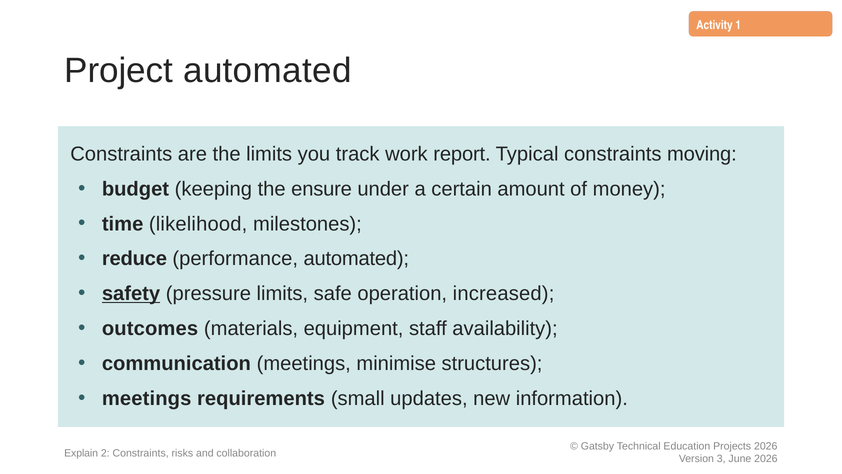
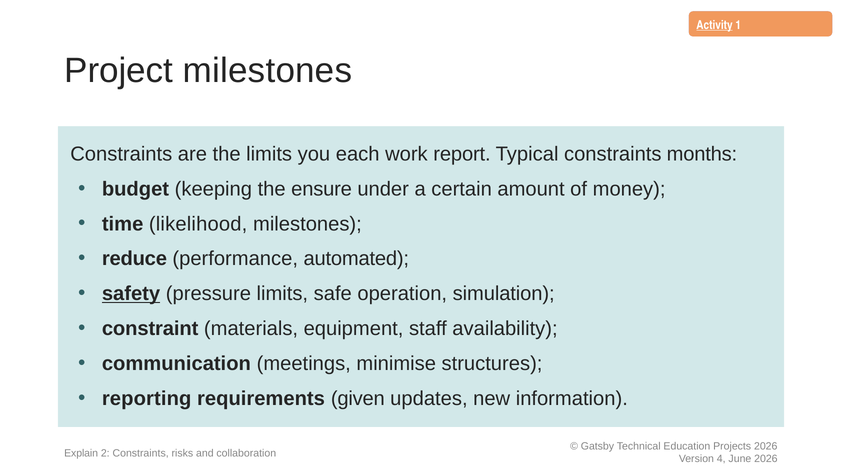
Activity underline: none -> present
Project automated: automated -> milestones
track: track -> each
moving: moving -> months
increased: increased -> simulation
outcomes: outcomes -> constraint
meetings at (147, 398): meetings -> reporting
small: small -> given
3: 3 -> 4
